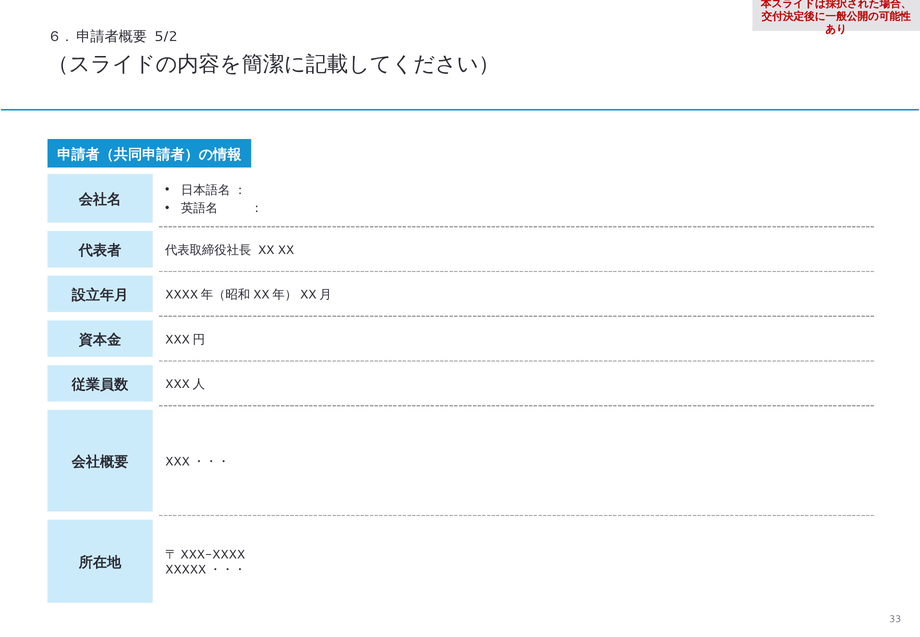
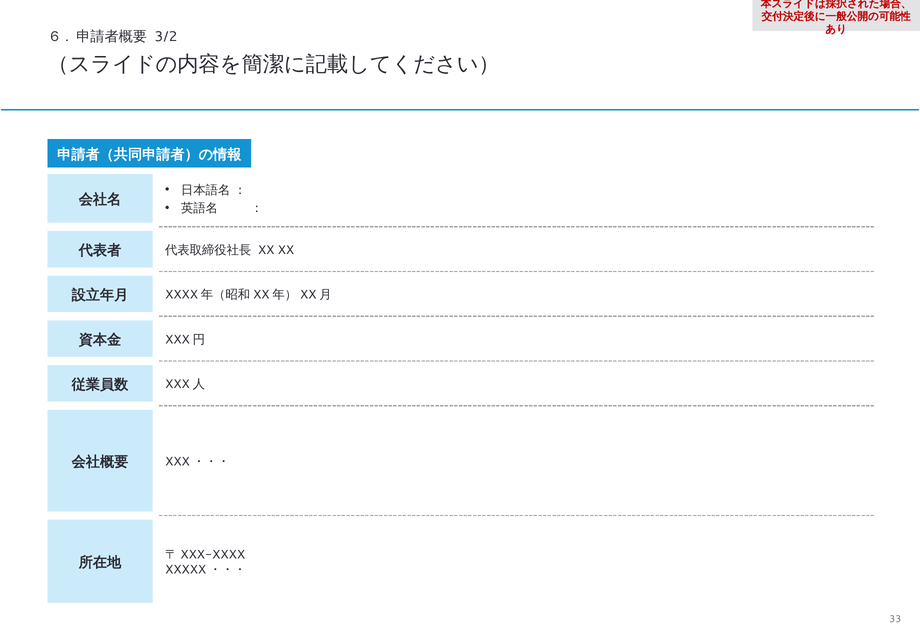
5/2: 5/2 -> 3/2
